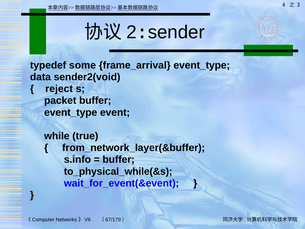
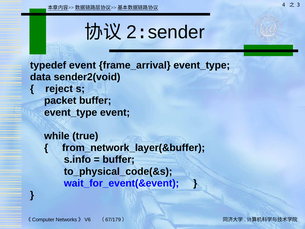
typedef some: some -> event
to_physical_while(&s: to_physical_while(&s -> to_physical_code(&s
